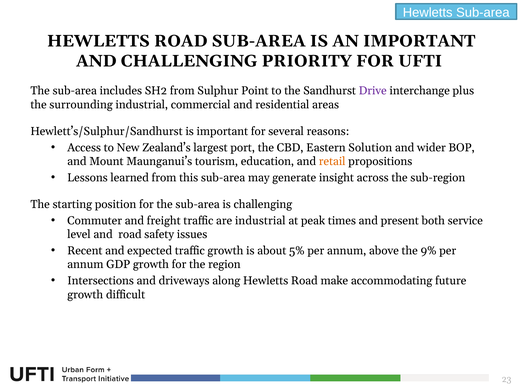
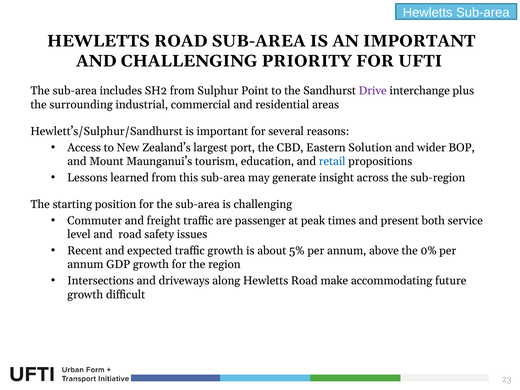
retail colour: orange -> blue
are industrial: industrial -> passenger
9%: 9% -> 0%
